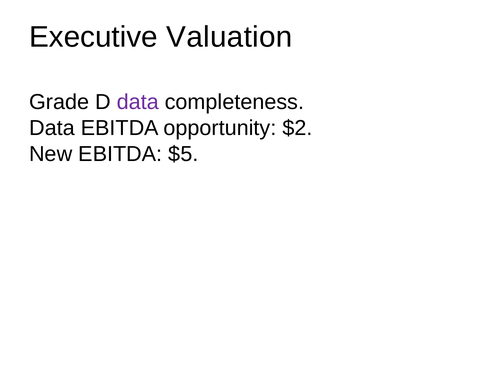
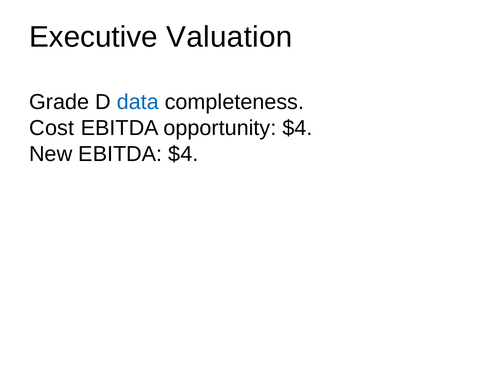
data at (138, 102) colour: purple -> blue
Data at (52, 128): Data -> Cost
opportunity $2: $2 -> $4
EBITDA $5: $5 -> $4
